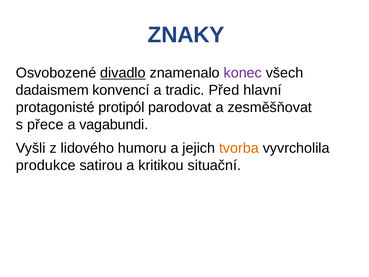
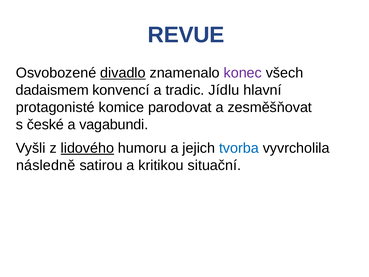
ZNAKY: ZNAKY -> REVUE
Před: Před -> Jídlu
protipól: protipól -> komice
přece: přece -> české
lidového underline: none -> present
tvorba colour: orange -> blue
produkce: produkce -> následně
